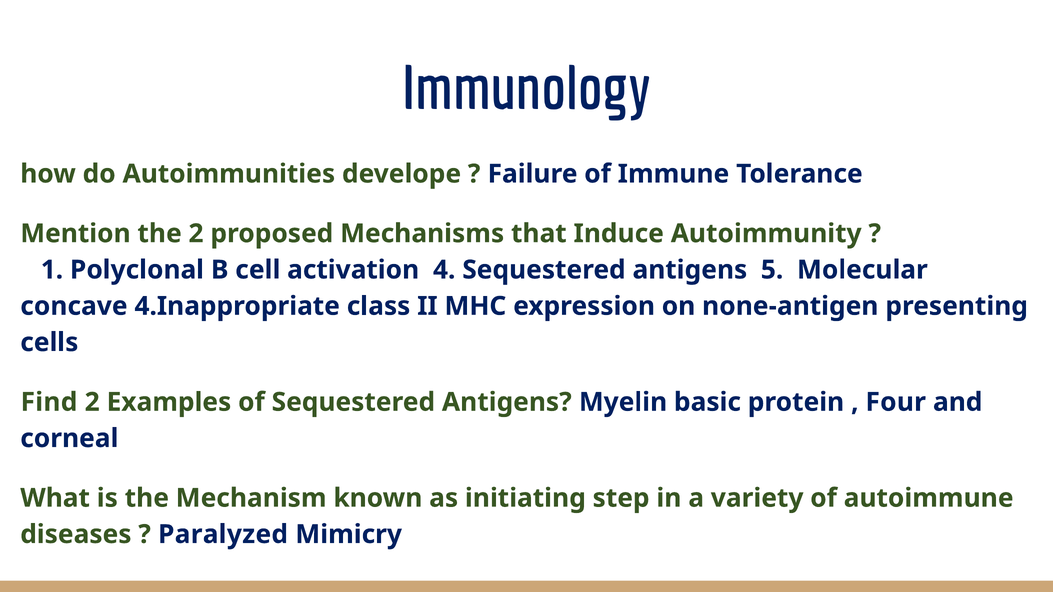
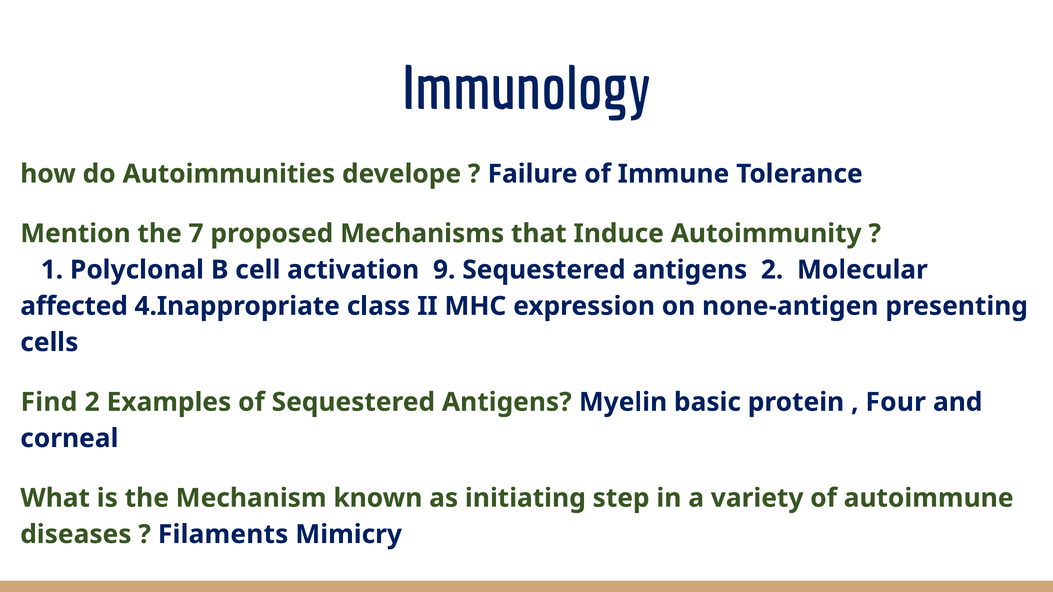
the 2: 2 -> 7
4: 4 -> 9
antigens 5: 5 -> 2
concave: concave -> affected
Paralyzed: Paralyzed -> Filaments
